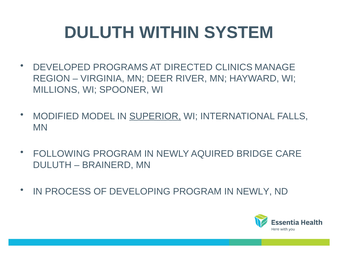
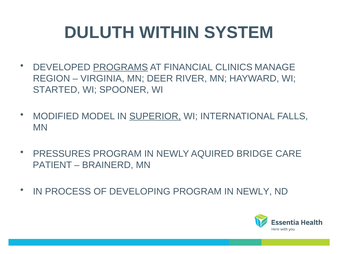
PROGRAMS underline: none -> present
DIRECTED: DIRECTED -> FINANCIAL
MILLIONS: MILLIONS -> STARTED
FOLLOWING: FOLLOWING -> PRESSURES
DULUTH at (52, 165): DULUTH -> PATIENT
